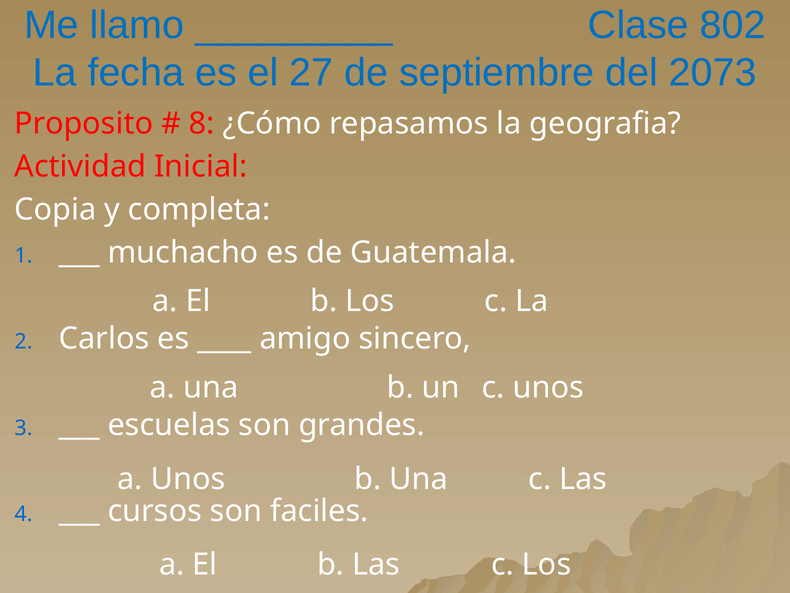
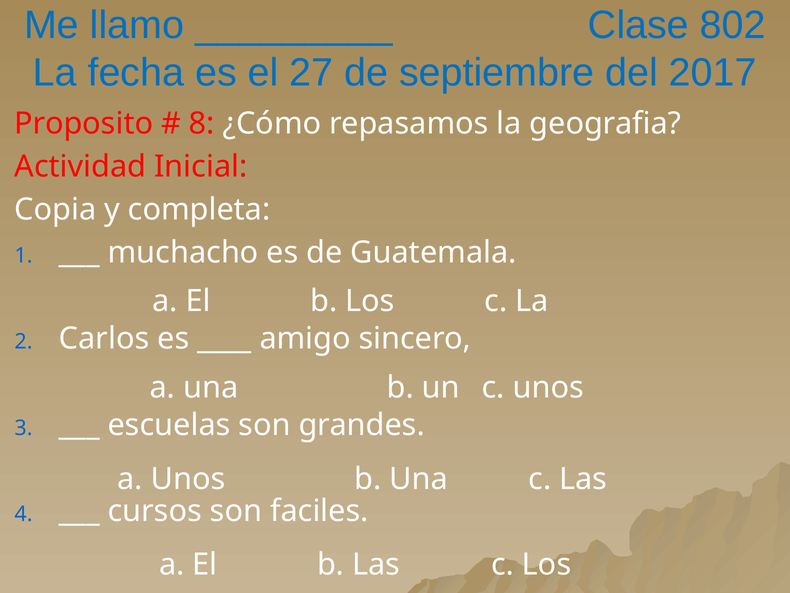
2073: 2073 -> 2017
